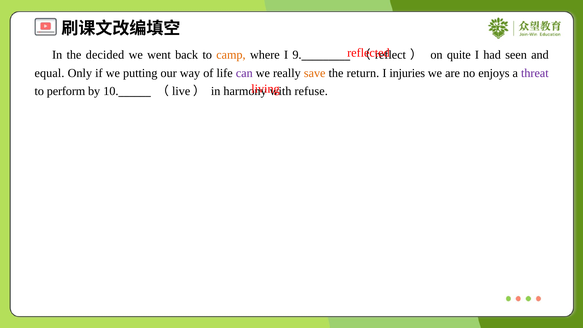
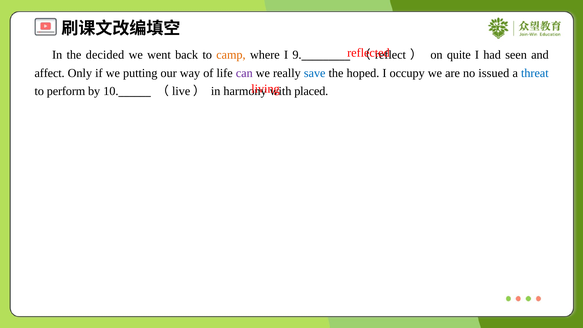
equal: equal -> affect
save colour: orange -> blue
return: return -> hoped
injuries: injuries -> occupy
enjoys: enjoys -> issued
threat colour: purple -> blue
refuse: refuse -> placed
